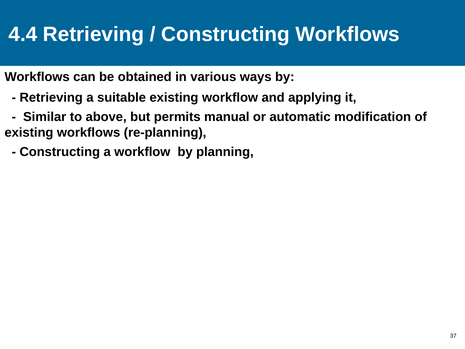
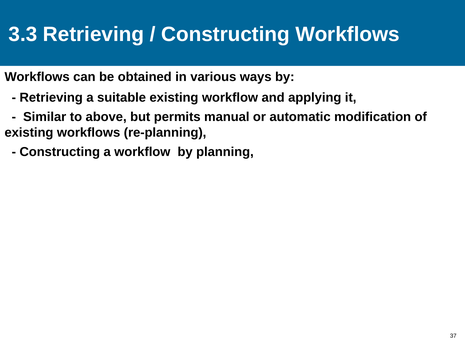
4.4: 4.4 -> 3.3
